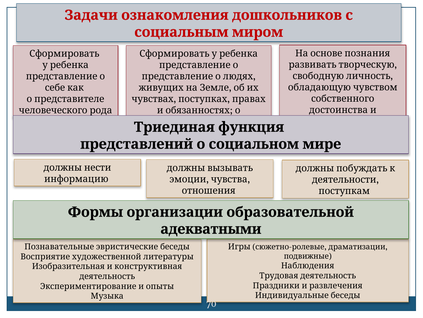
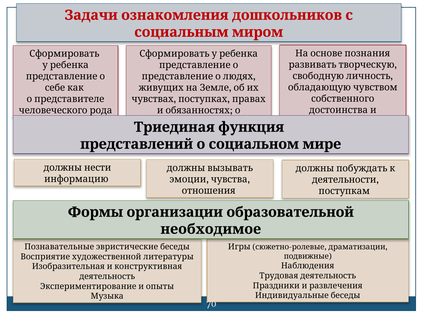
адекватными: адекватными -> необходимое
